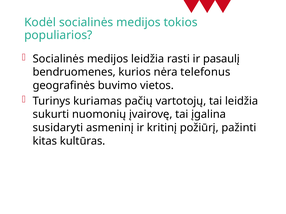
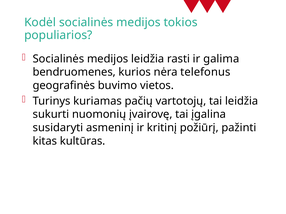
pasaulį: pasaulį -> galima
